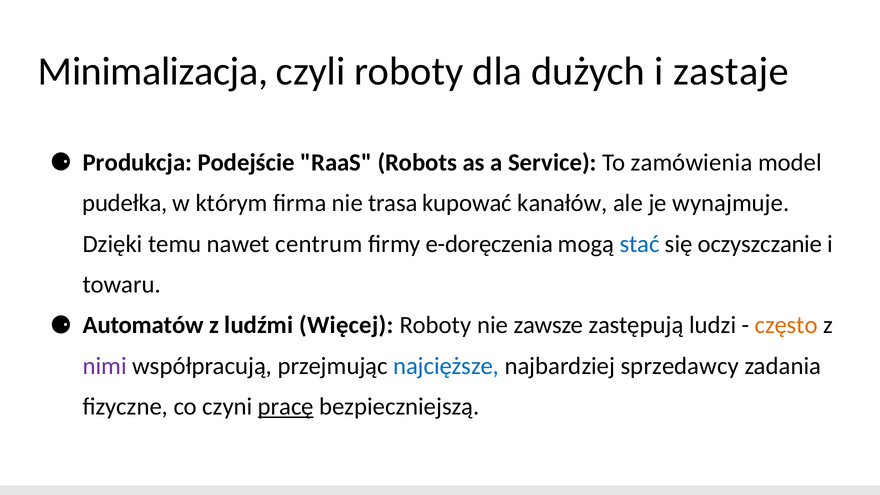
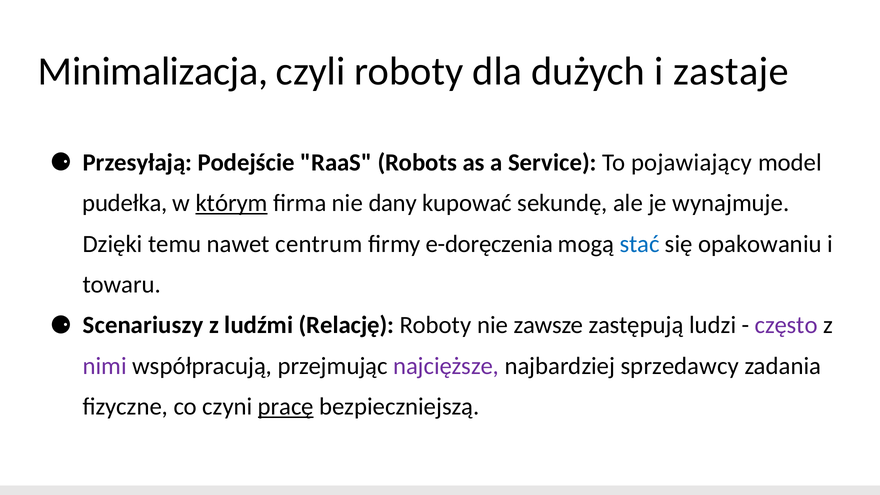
Produkcja: Produkcja -> Przesyłają
zamówienia: zamówienia -> pojawiający
którym underline: none -> present
trasa: trasa -> dany
kanałów: kanałów -> sekundę
oczyszczanie: oczyszczanie -> opakowaniu
Automatów: Automatów -> Scenariuszy
Więcej: Więcej -> Relację
często colour: orange -> purple
najcięższe colour: blue -> purple
